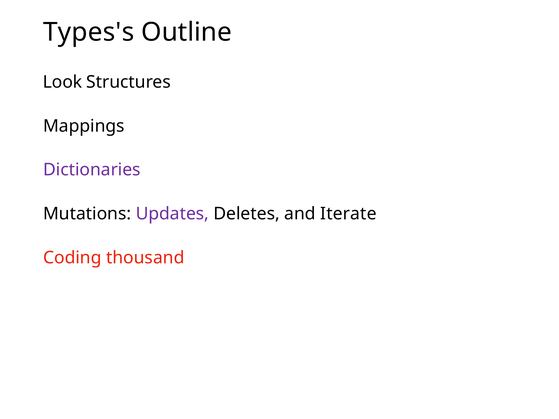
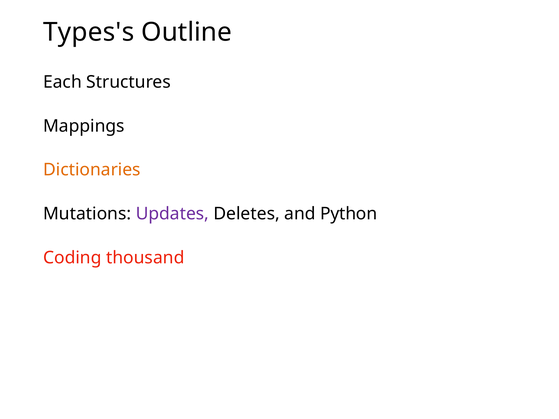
Look: Look -> Each
Dictionaries colour: purple -> orange
Iterate: Iterate -> Python
